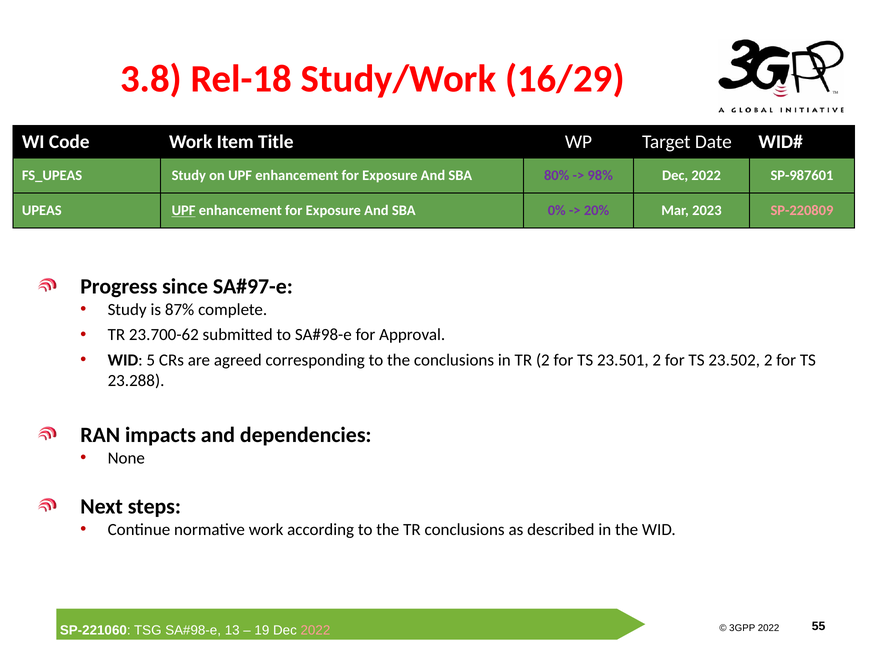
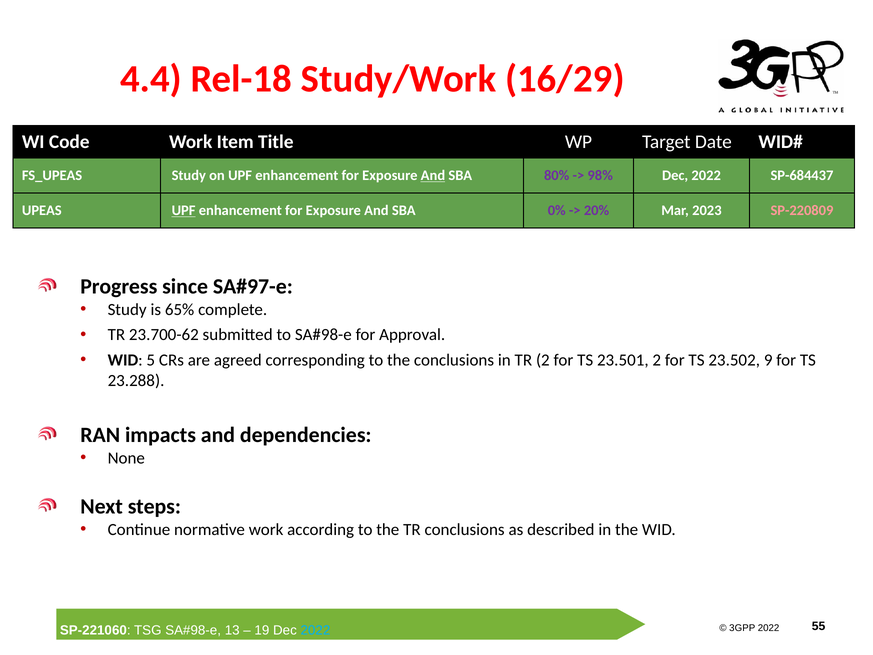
3.8: 3.8 -> 4.4
And at (433, 175) underline: none -> present
SP-987601: SP-987601 -> SP-684437
87%: 87% -> 65%
23.502 2: 2 -> 9
2022 at (315, 630) colour: pink -> light blue
